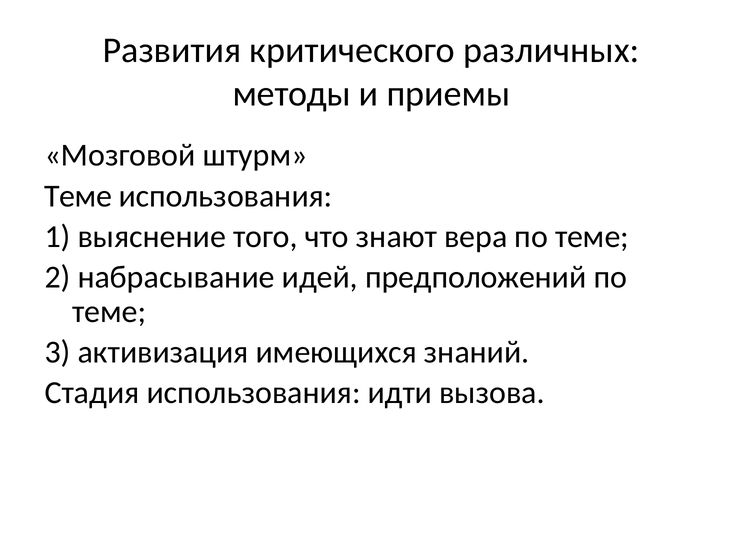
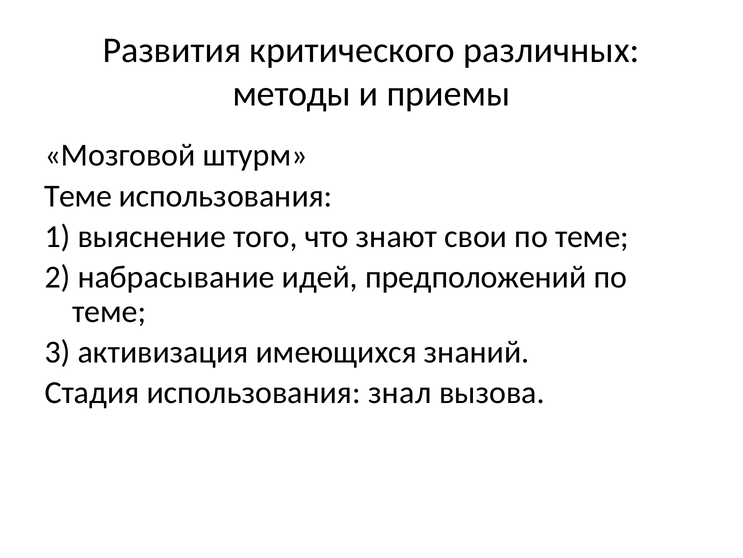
вера: вера -> свои
идти: идти -> знал
